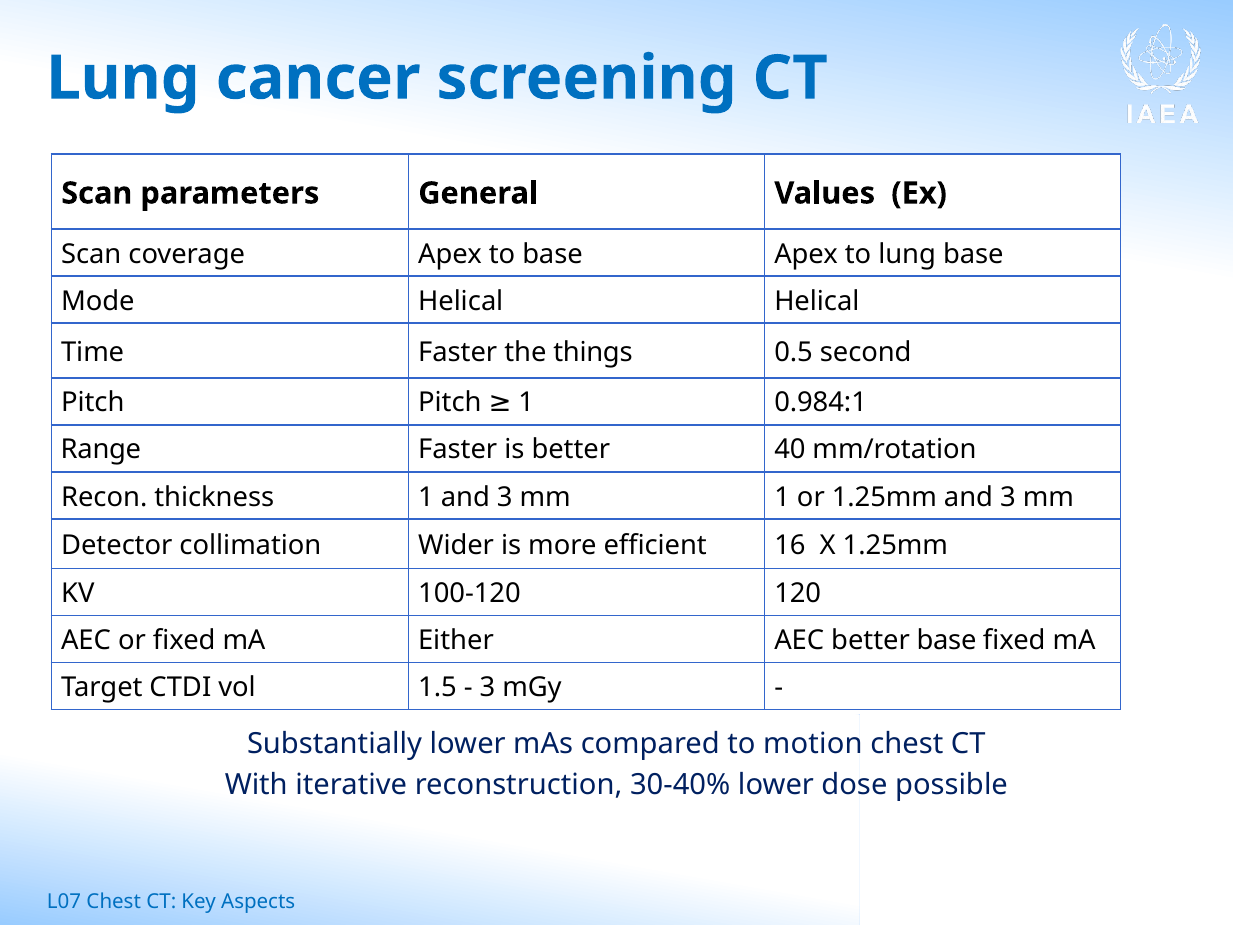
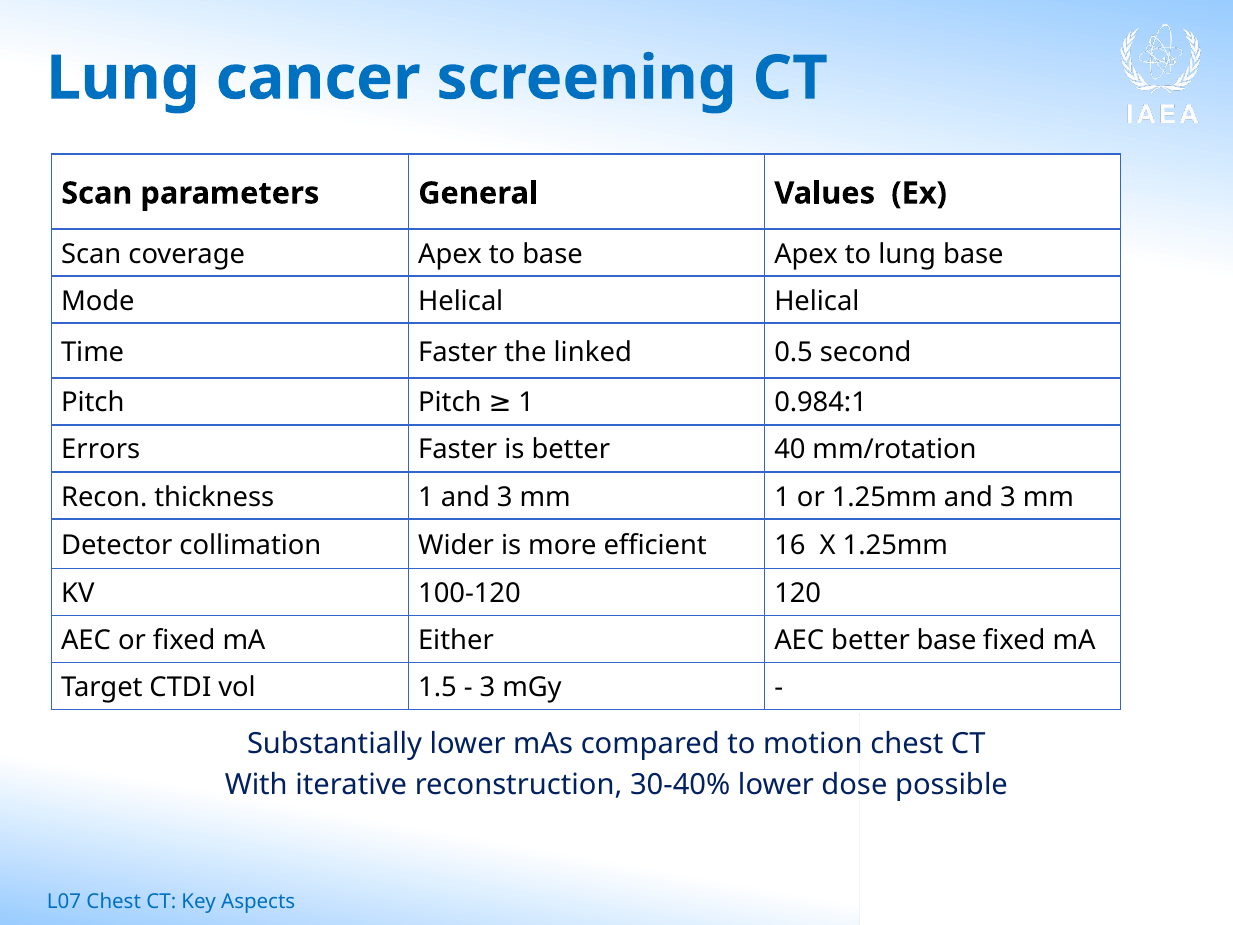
things: things -> linked
Range: Range -> Errors
